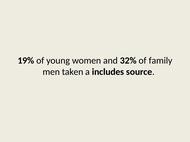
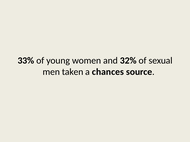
19%: 19% -> 33%
family: family -> sexual
includes: includes -> chances
